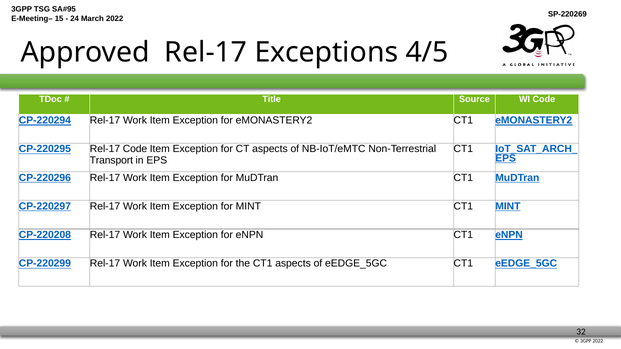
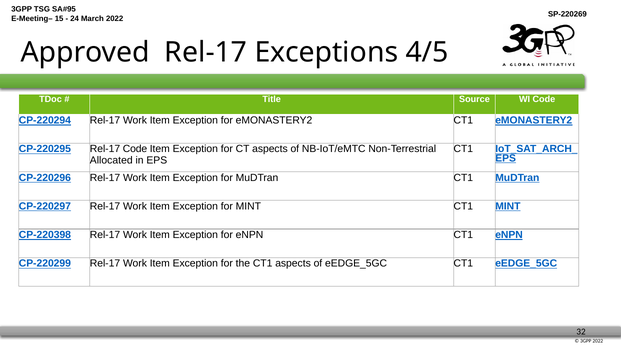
Transport: Transport -> Allocated
CP-220208: CP-220208 -> CP-220398
